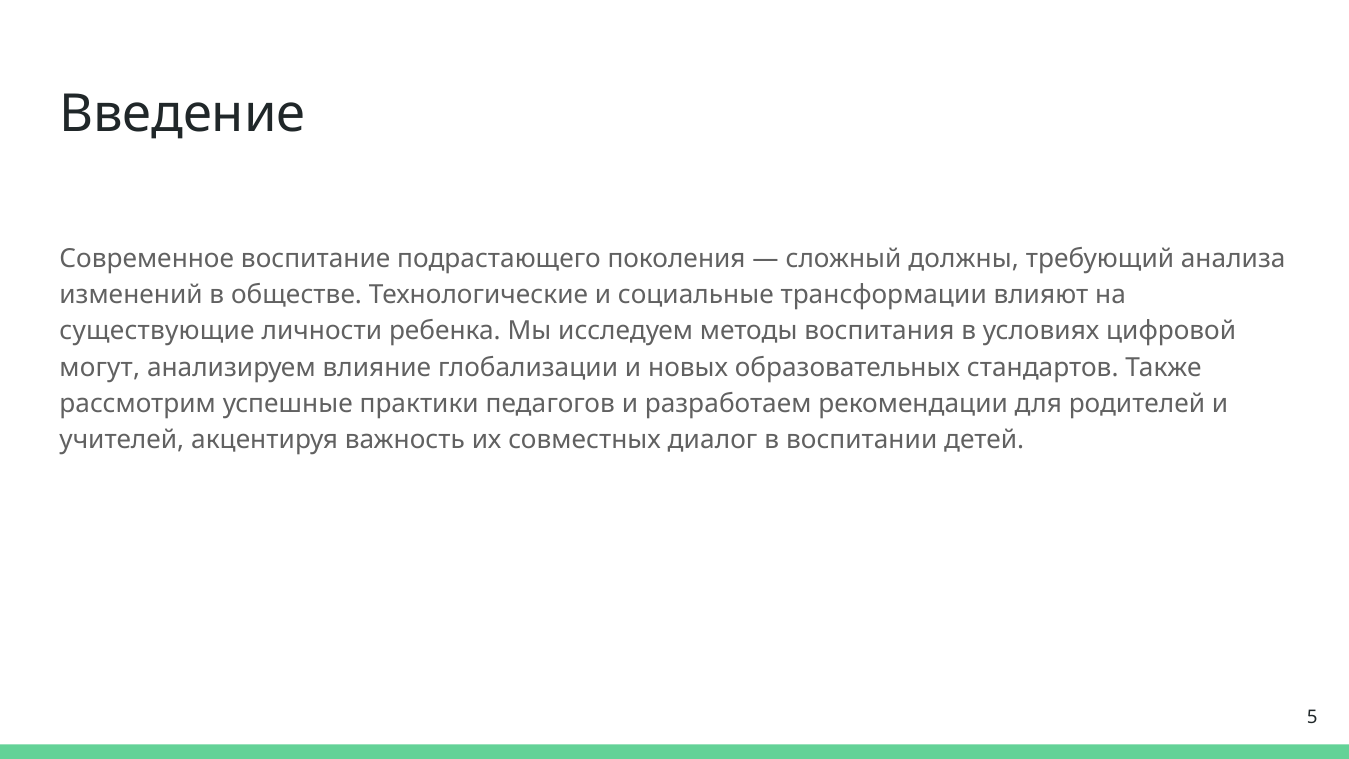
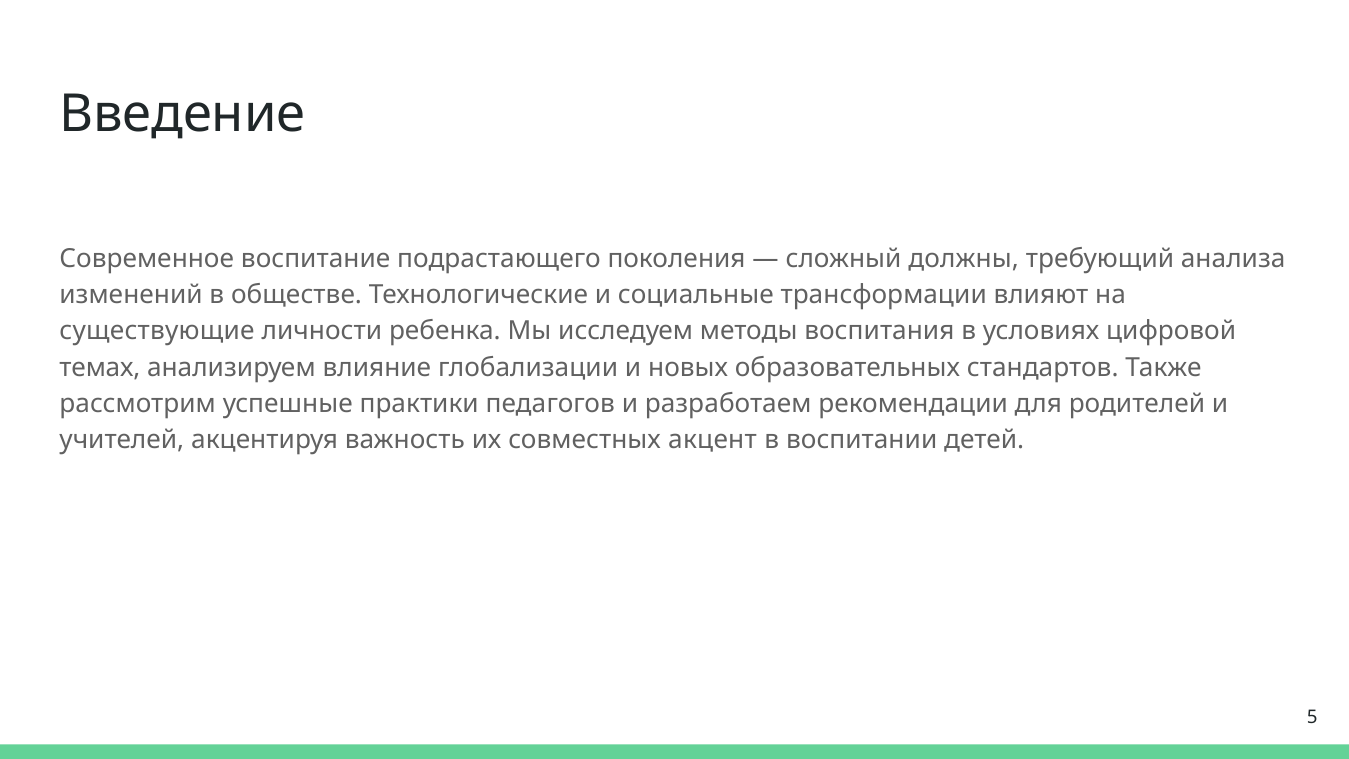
могут: могут -> темах
диалог: диалог -> акцент
